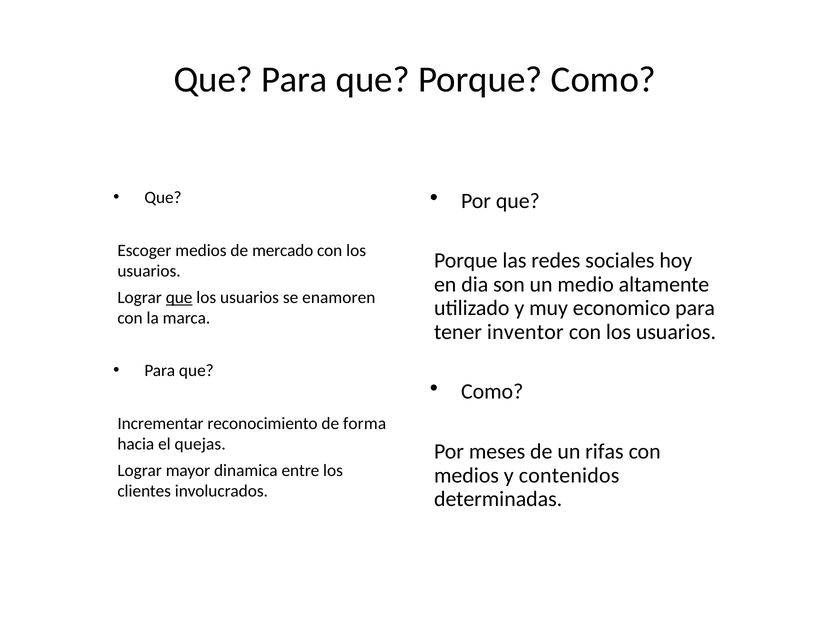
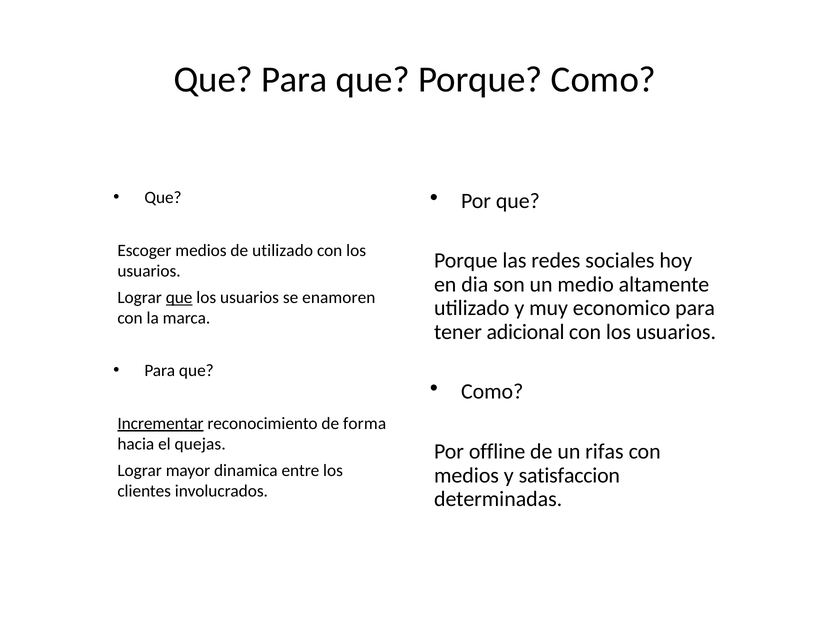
de mercado: mercado -> utilizado
inventor: inventor -> adicional
Incrementar underline: none -> present
meses: meses -> offline
contenidos: contenidos -> satisfaccion
